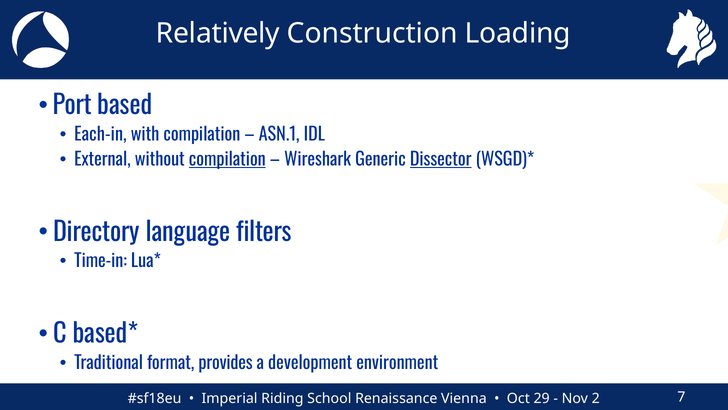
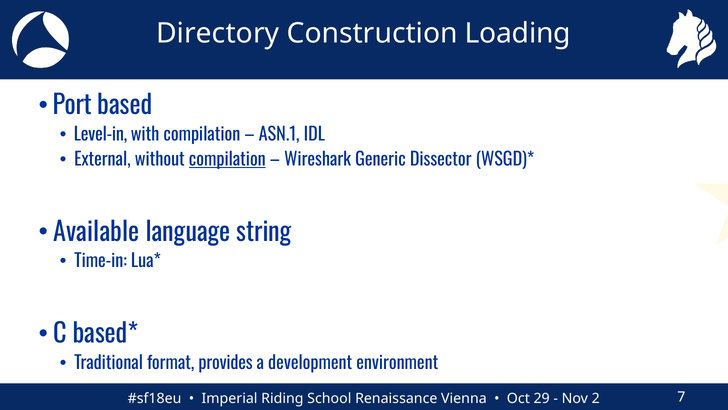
Relatively: Relatively -> Directory
Each-in: Each-in -> Level-in
Dissector underline: present -> none
Directory: Directory -> Available
filters: filters -> string
